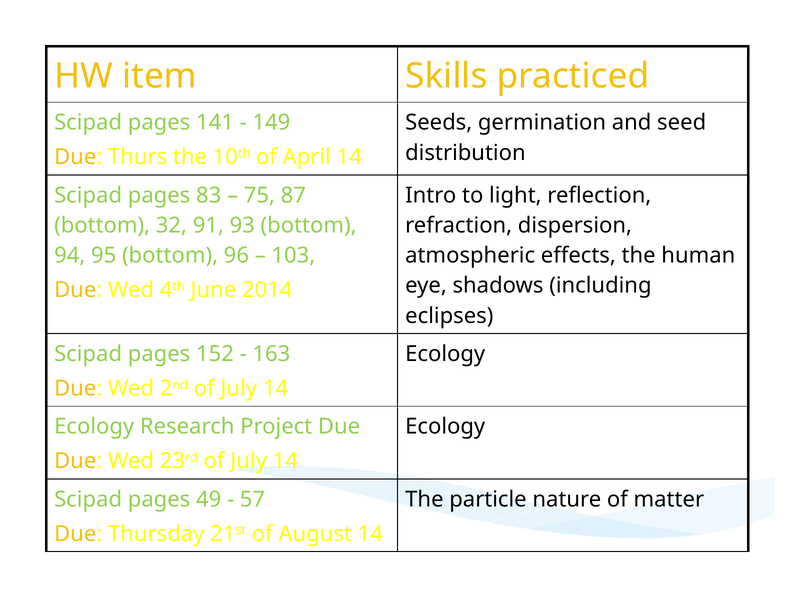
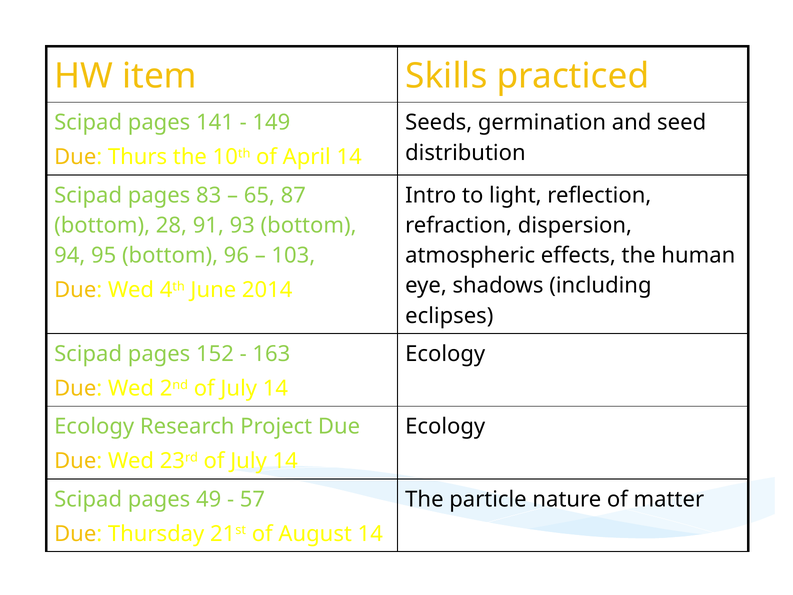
75: 75 -> 65
32: 32 -> 28
